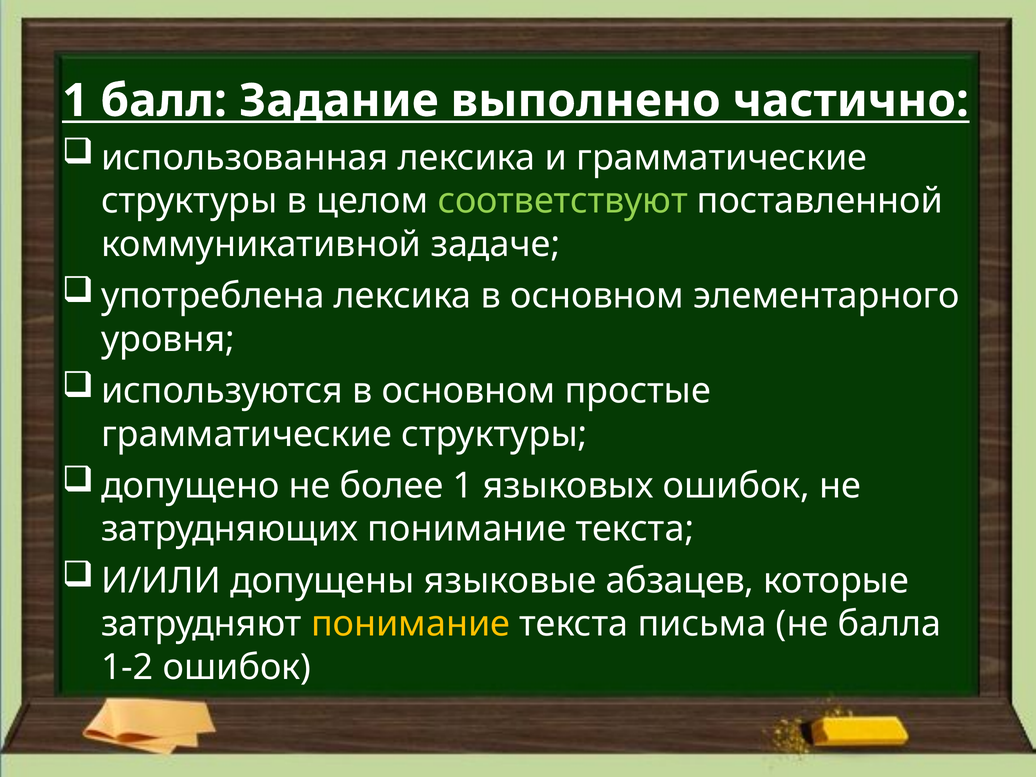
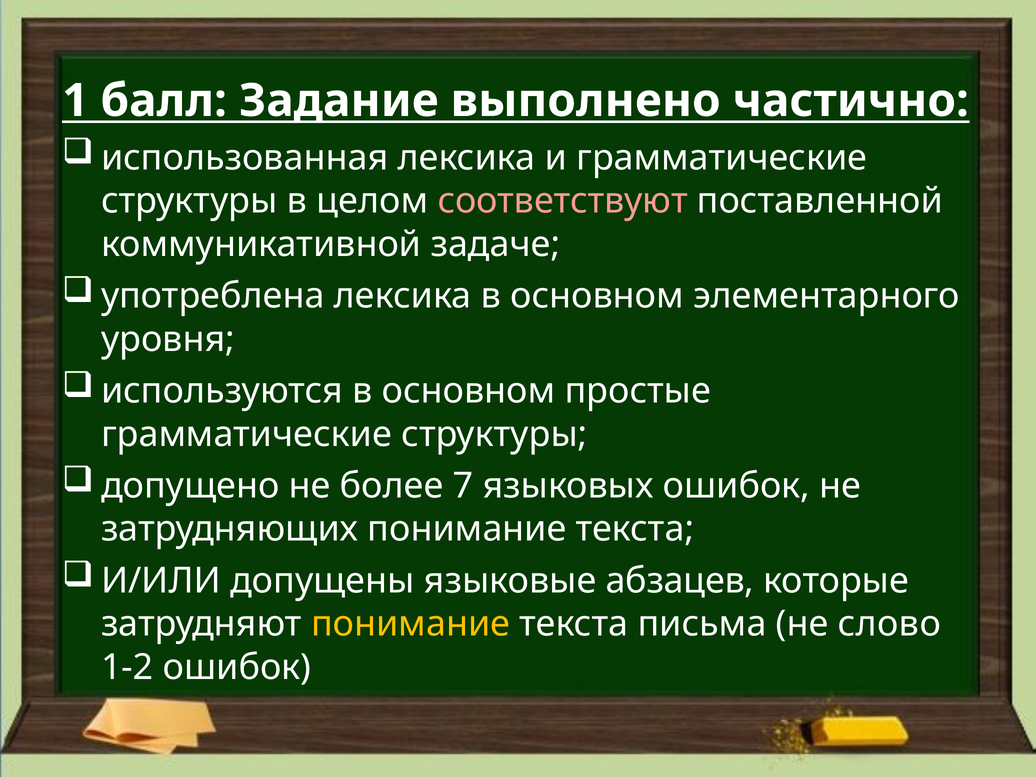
соответствуют colour: light green -> pink
более 1: 1 -> 7
балла: балла -> слово
